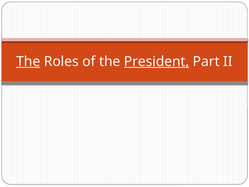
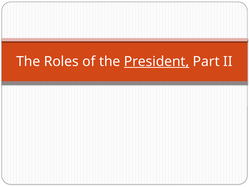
The at (28, 61) underline: present -> none
